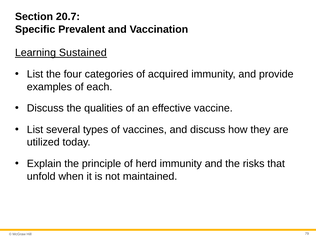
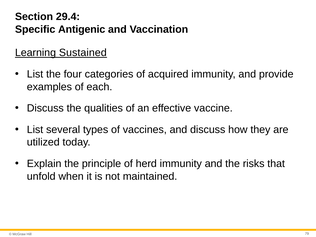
20.7: 20.7 -> 29.4
Prevalent: Prevalent -> Antigenic
